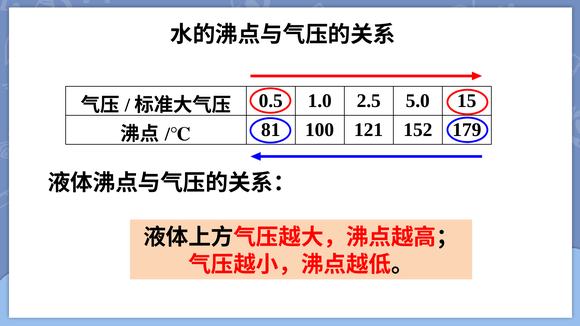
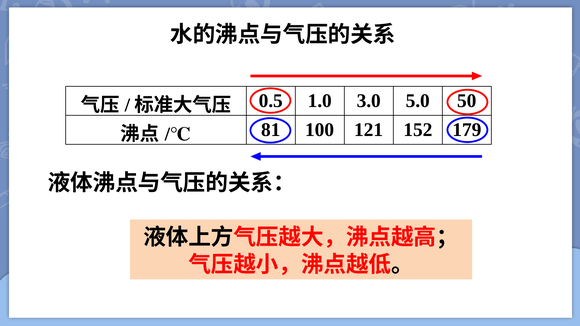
2.5: 2.5 -> 3.0
15: 15 -> 50
